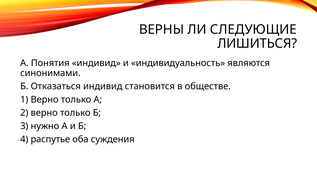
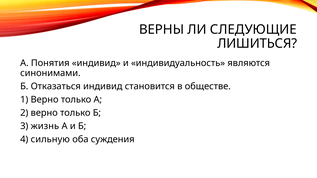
нужно: нужно -> жизнь
распутье: распутье -> сильную
